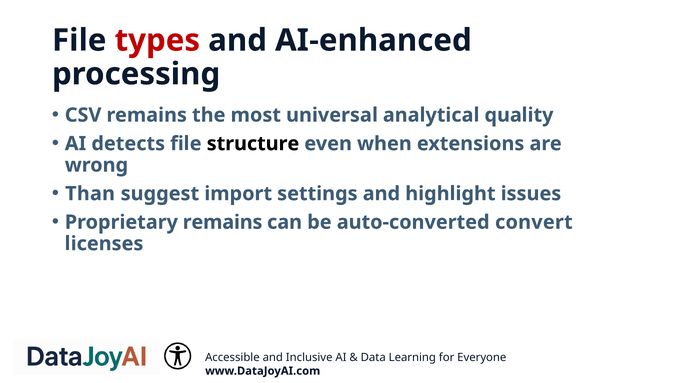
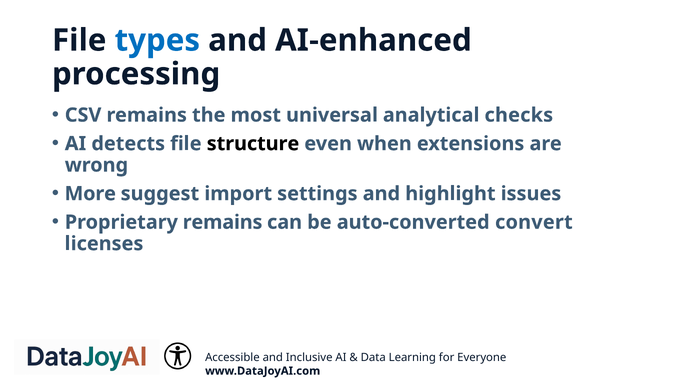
types colour: red -> blue
quality: quality -> checks
Than: Than -> More
